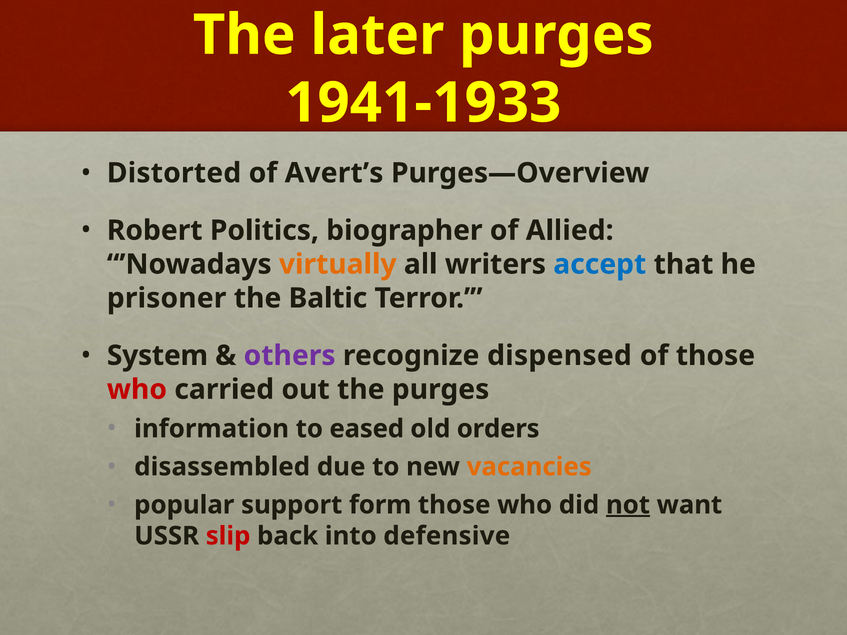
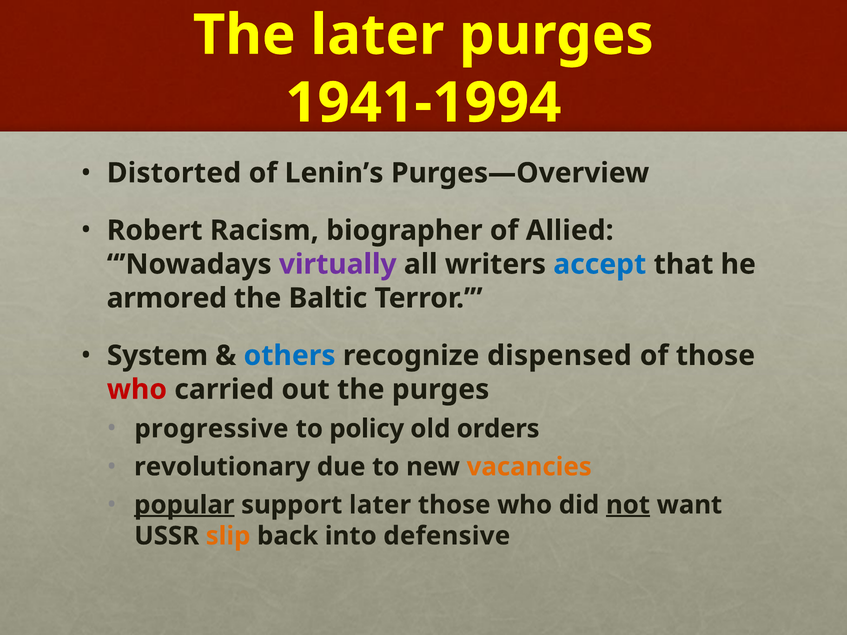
1941-1933: 1941-1933 -> 1941-1994
Avert’s: Avert’s -> Lenin’s
Politics: Politics -> Racism
virtually colour: orange -> purple
prisoner: prisoner -> armored
others colour: purple -> blue
information: information -> progressive
eased: eased -> policy
disassembled: disassembled -> revolutionary
popular underline: none -> present
support form: form -> later
slip colour: red -> orange
